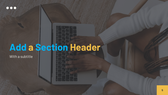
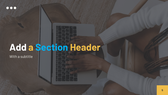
Add colour: light blue -> white
